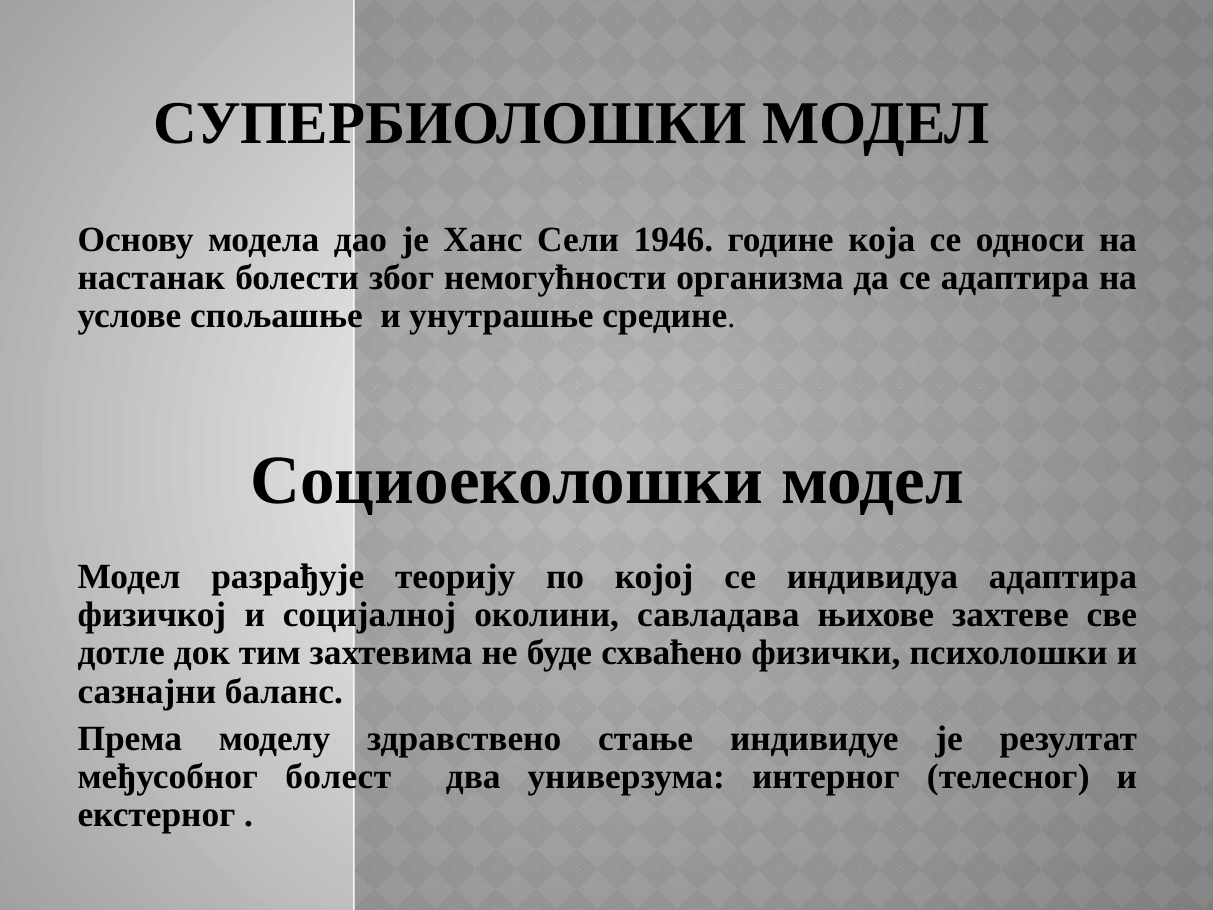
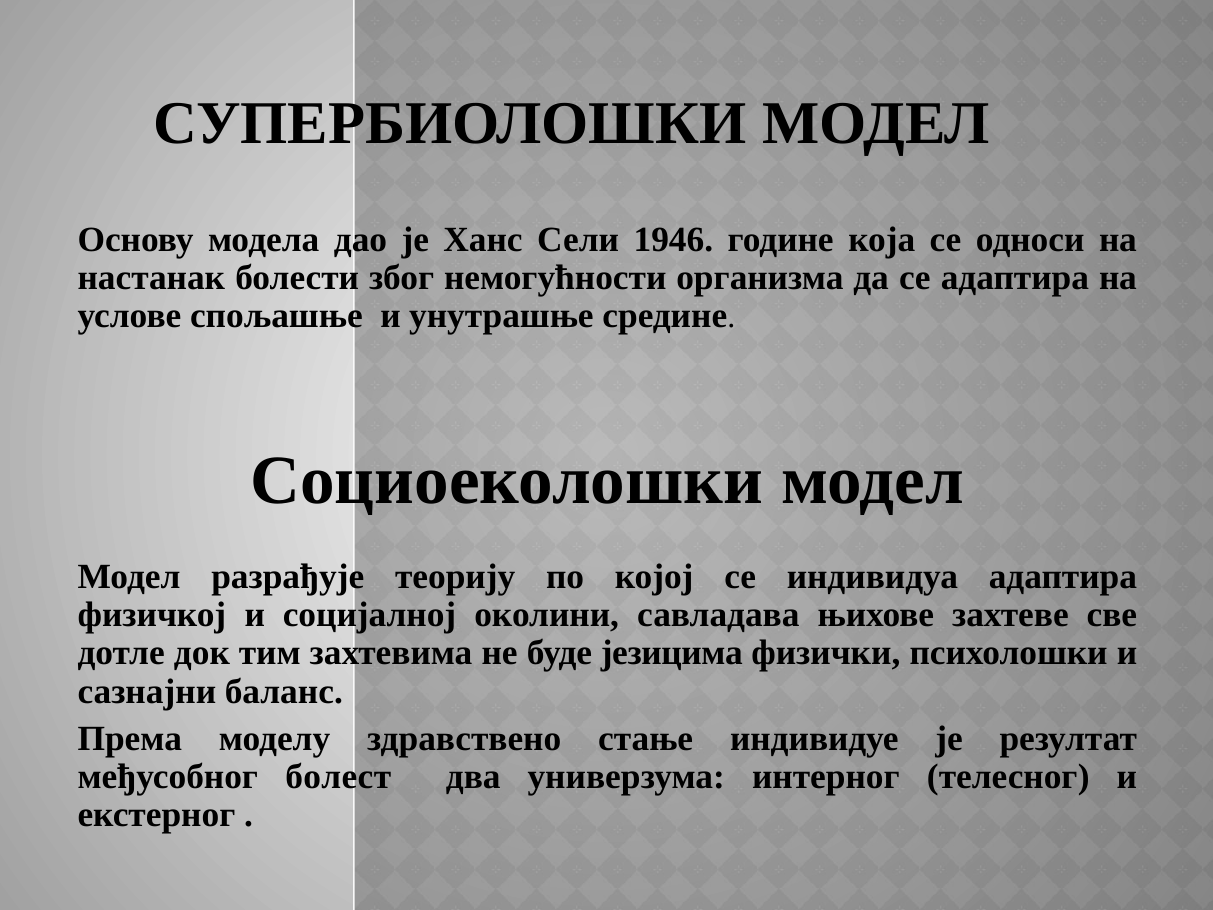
схваћено: схваћено -> језицима
